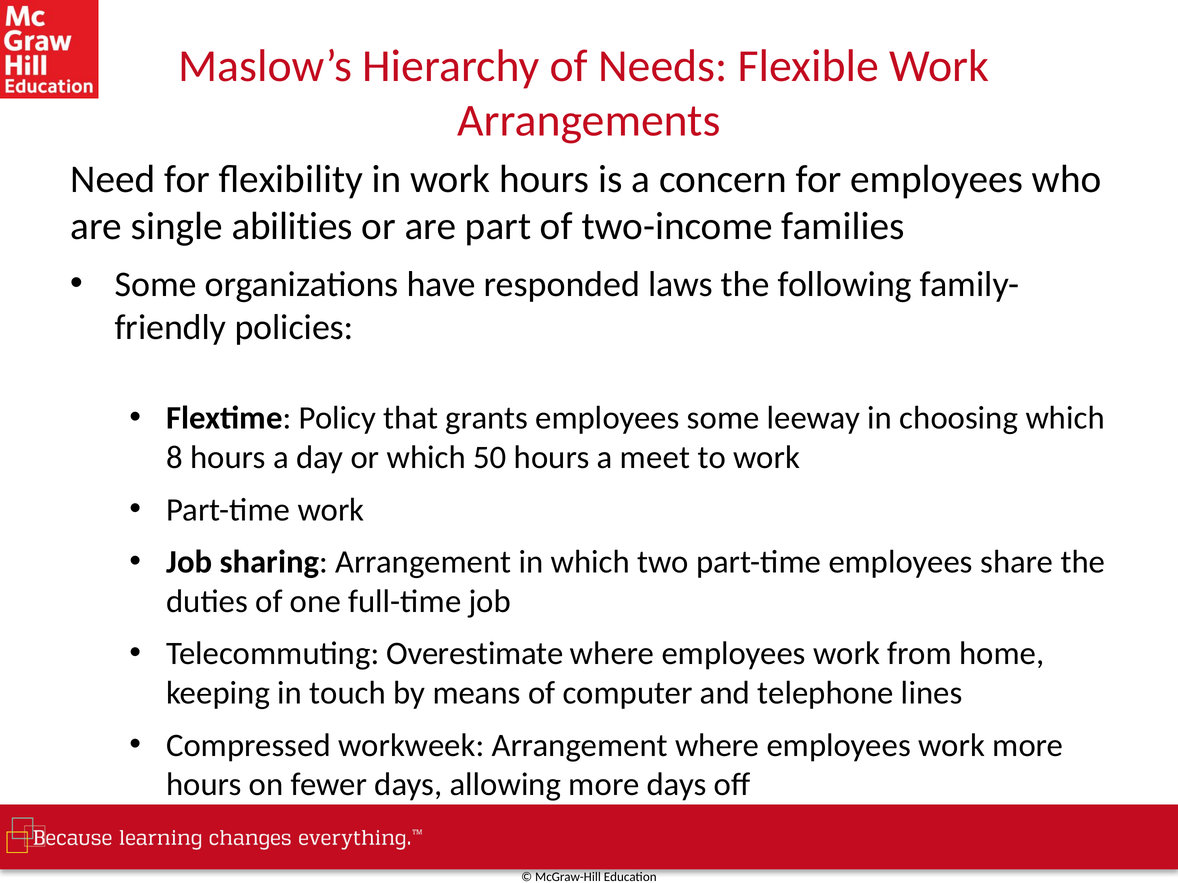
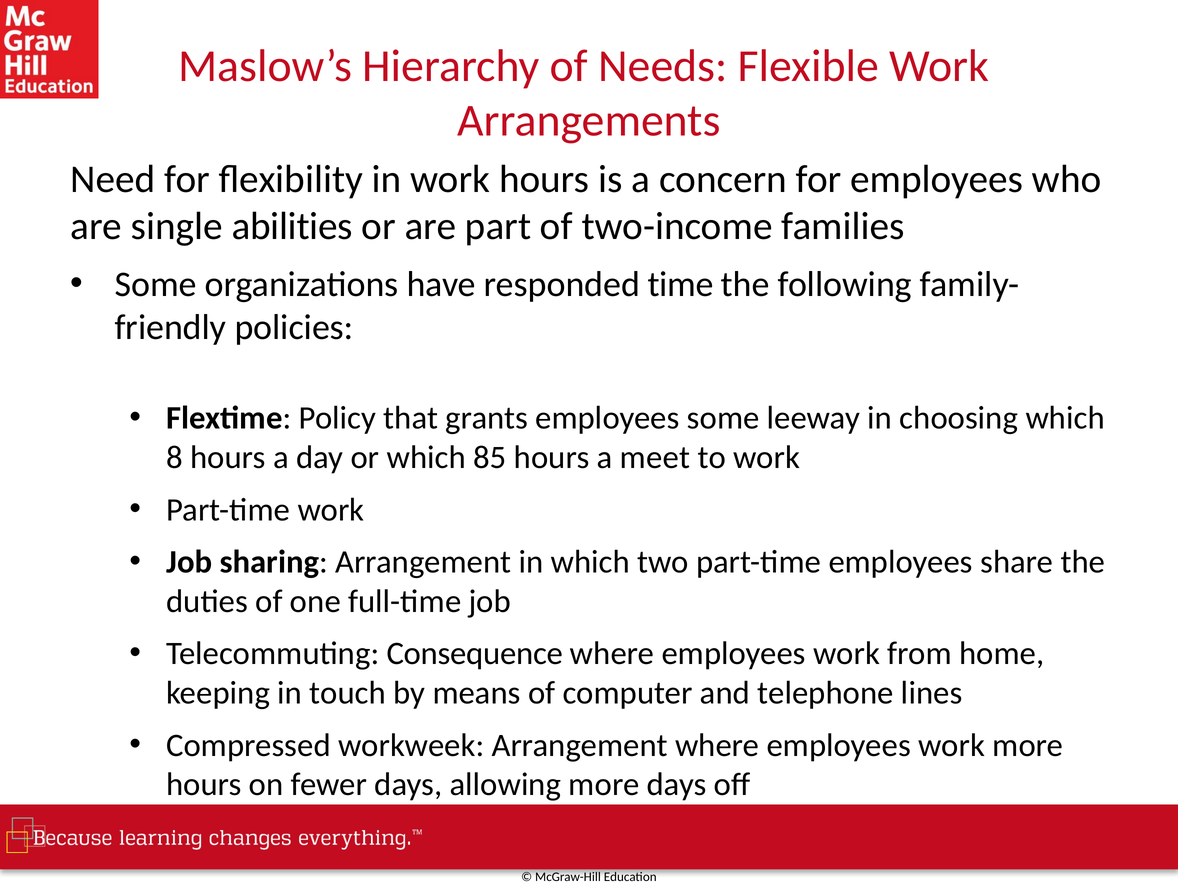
laws: laws -> time
50: 50 -> 85
Overestimate: Overestimate -> Consequence
